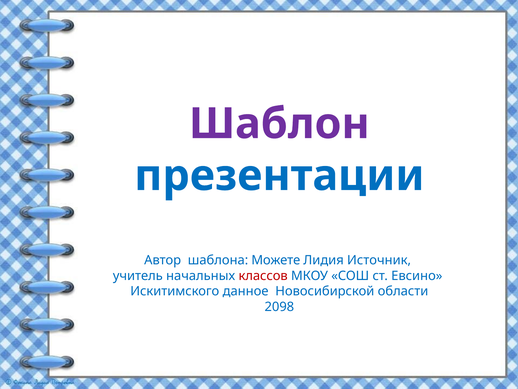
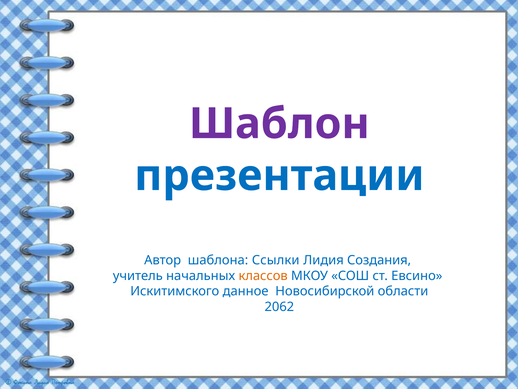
Можете: Можете -> Ссылки
Источник: Источник -> Создания
классов colour: red -> orange
2098: 2098 -> 2062
